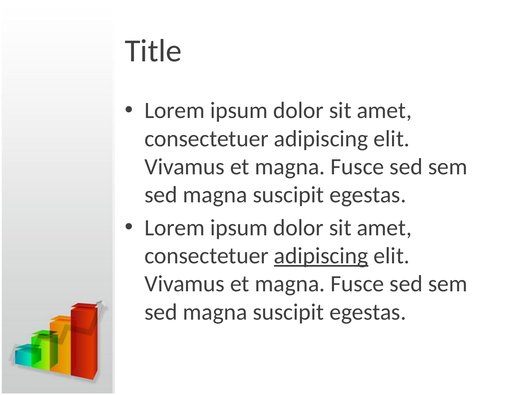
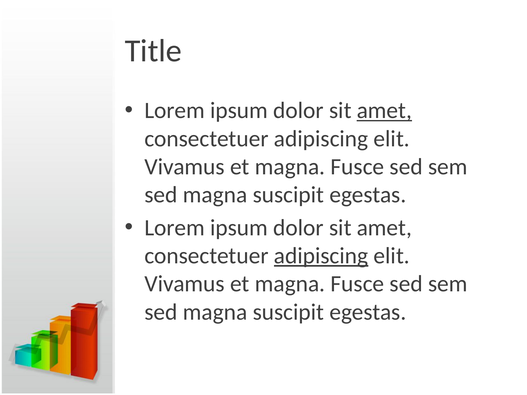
amet at (384, 111) underline: none -> present
